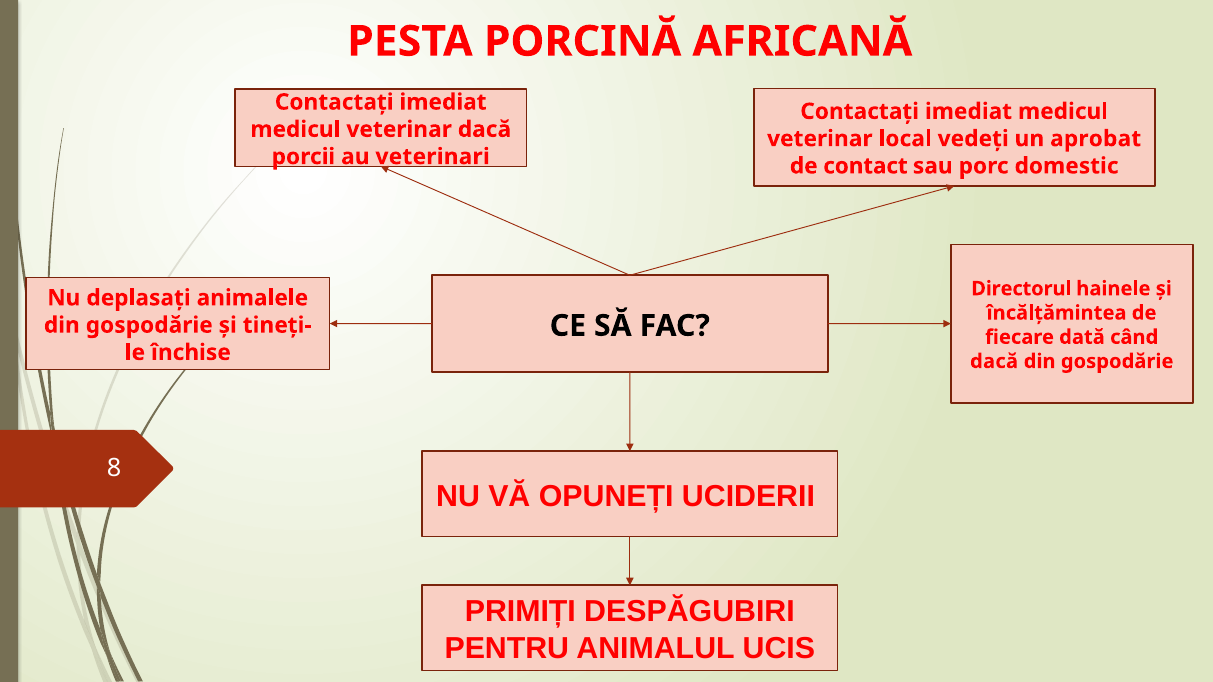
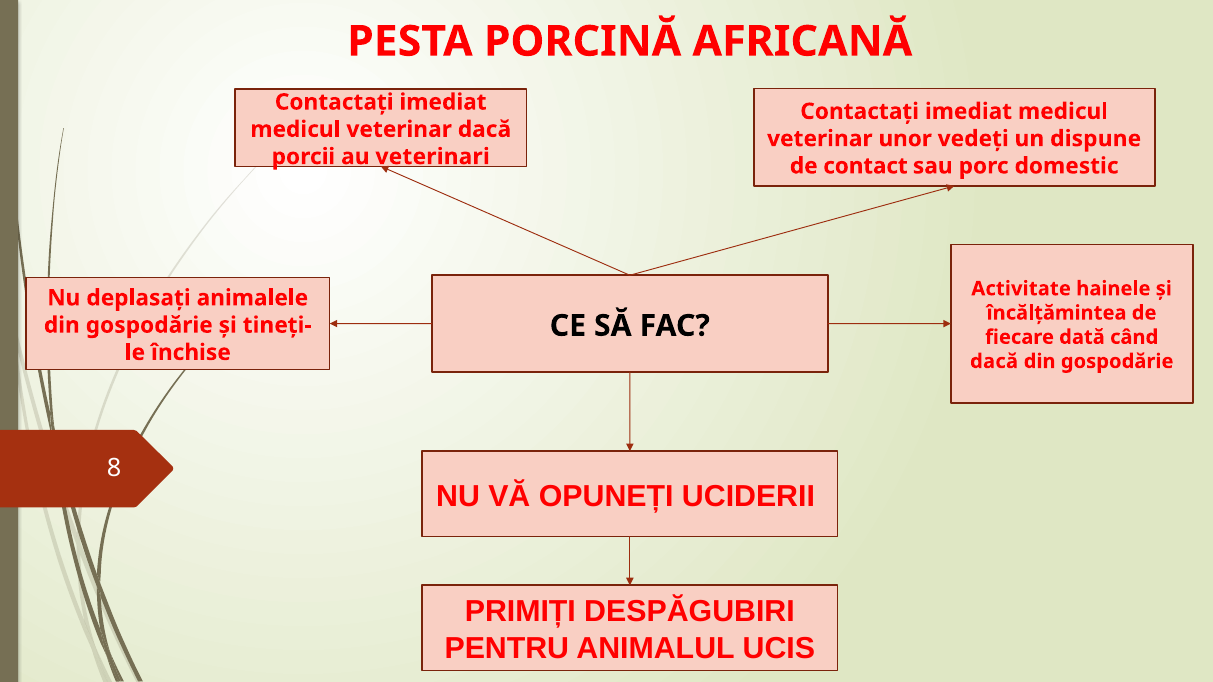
local: local -> unor
aprobat: aprobat -> dispune
Directorul: Directorul -> Activitate
